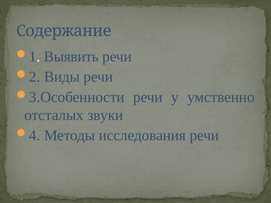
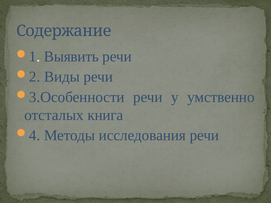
звуки: звуки -> книга
